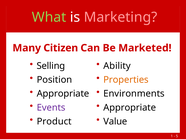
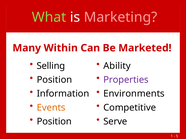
Citizen: Citizen -> Within
Properties colour: orange -> purple
Appropriate at (63, 94): Appropriate -> Information
Events colour: purple -> orange
Appropriate at (130, 108): Appropriate -> Competitive
Product at (54, 122): Product -> Position
Value: Value -> Serve
